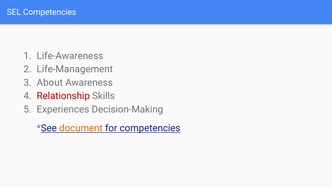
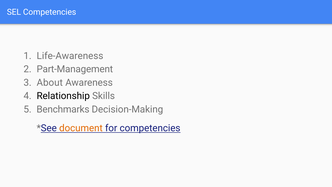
Life-Management: Life-Management -> Part-Management
Relationship colour: red -> black
Experiences: Experiences -> Benchmarks
